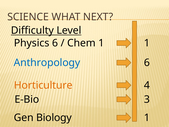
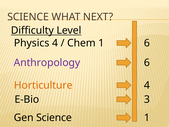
Physics 6: 6 -> 4
1 1: 1 -> 6
Anthropology colour: blue -> purple
Gen Biology: Biology -> Science
